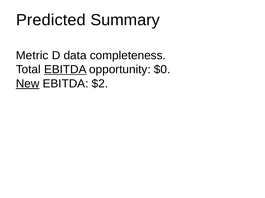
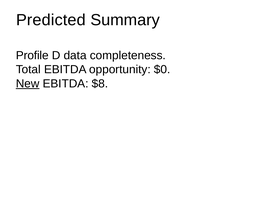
Metric: Metric -> Profile
EBITDA at (65, 70) underline: present -> none
$2: $2 -> $8
